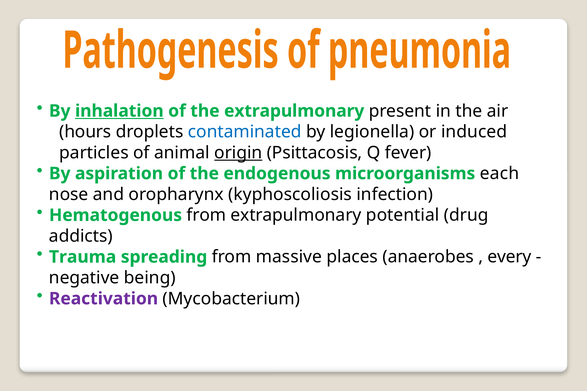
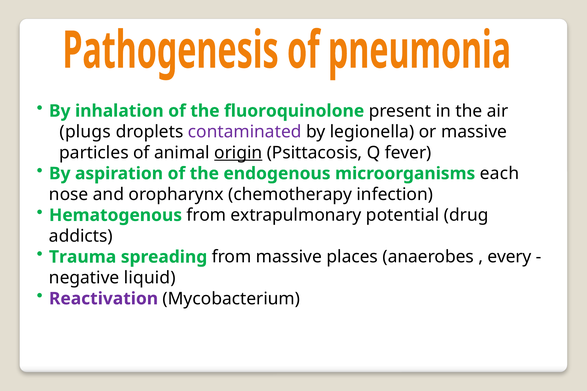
inhalation underline: present -> none
the extrapulmonary: extrapulmonary -> fluoroquinolone
hours: hours -> plugs
contaminated colour: blue -> purple
or induced: induced -> massive
kyphoscoliosis: kyphoscoliosis -> chemotherapy
being: being -> liquid
